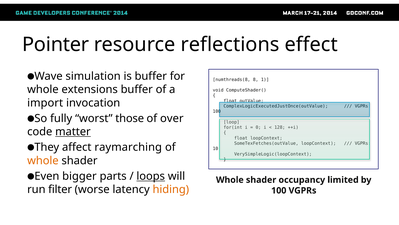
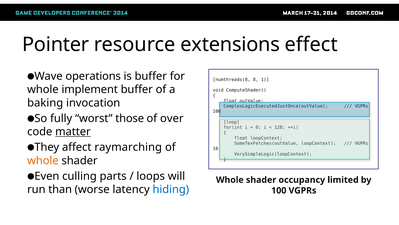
reflections: reflections -> extensions
simulation: simulation -> operations
extensions: extensions -> implement
import: import -> baking
bigger: bigger -> culling
loops underline: present -> none
filter: filter -> than
hiding colour: orange -> blue
